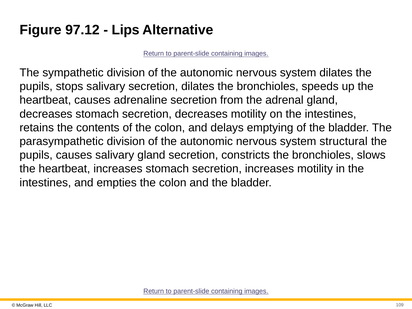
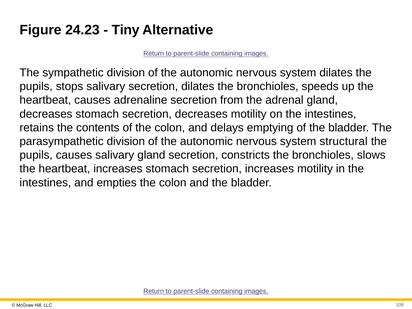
97.12: 97.12 -> 24.23
Lips: Lips -> Tiny
